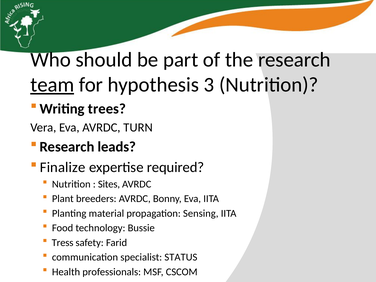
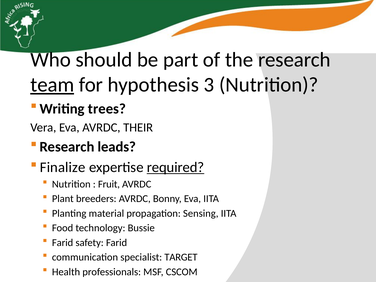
TURN: TURN -> THEIR
required underline: none -> present
Sites: Sites -> Fruit
Tress at (63, 243): Tress -> Farid
STATUS: STATUS -> TARGET
